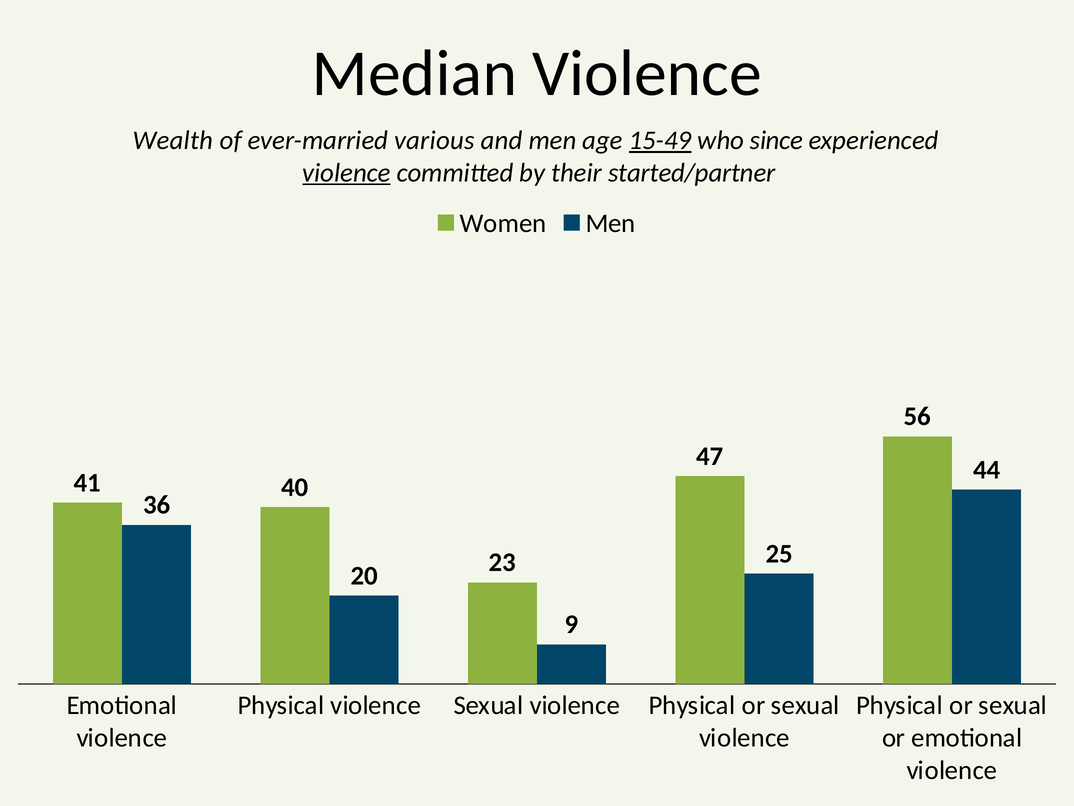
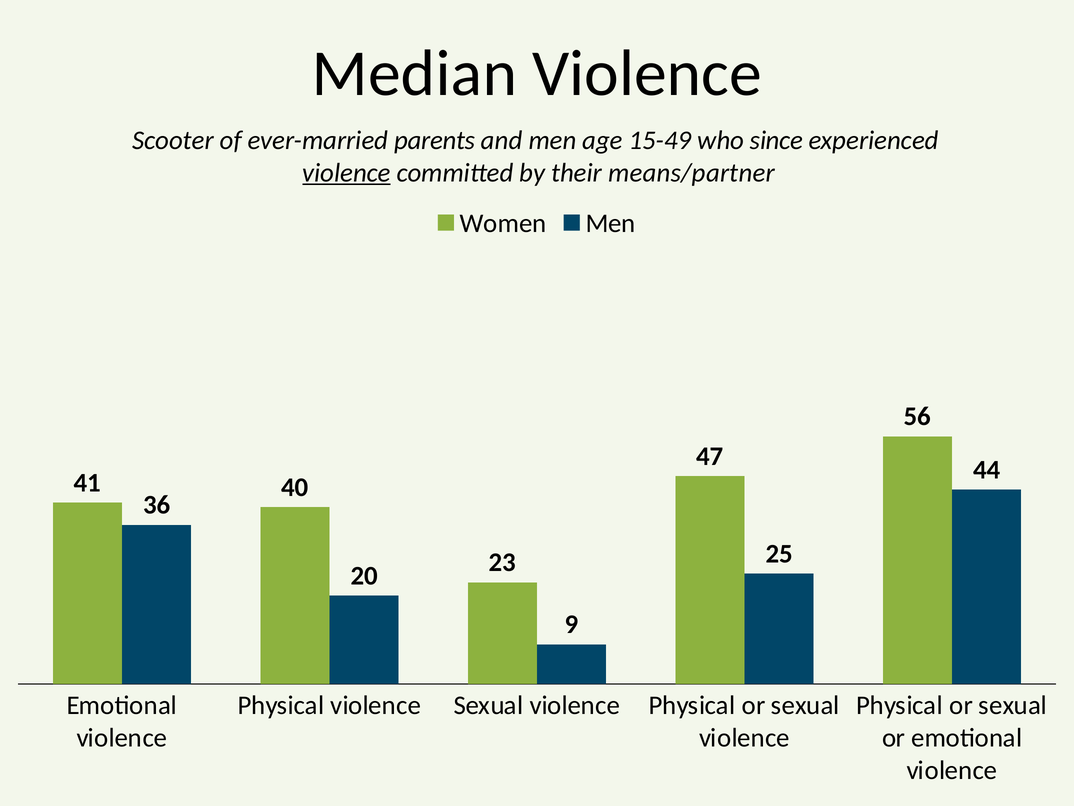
Wealth: Wealth -> Scooter
various: various -> parents
15-49 underline: present -> none
started/partner: started/partner -> means/partner
